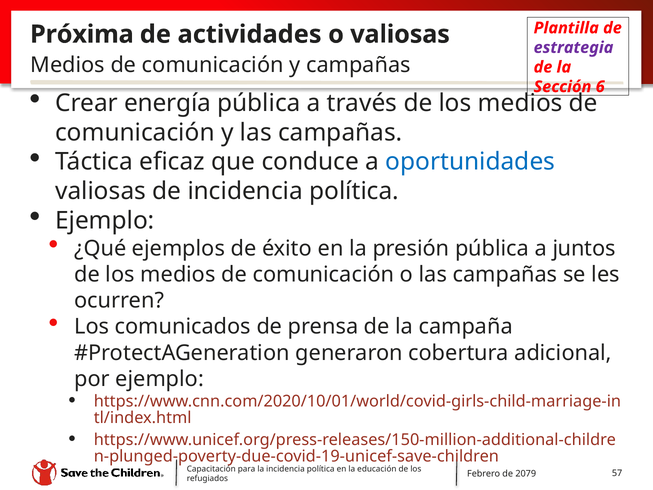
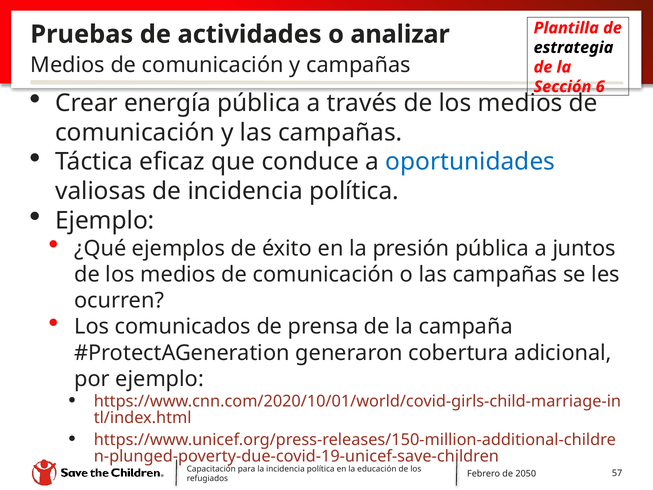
Próxima: Próxima -> Pruebas
o valiosas: valiosas -> analizar
estrategia colour: purple -> black
2079: 2079 -> 2050
